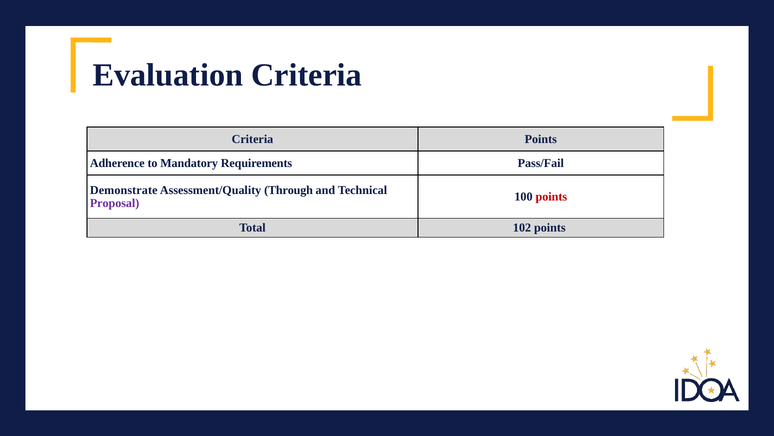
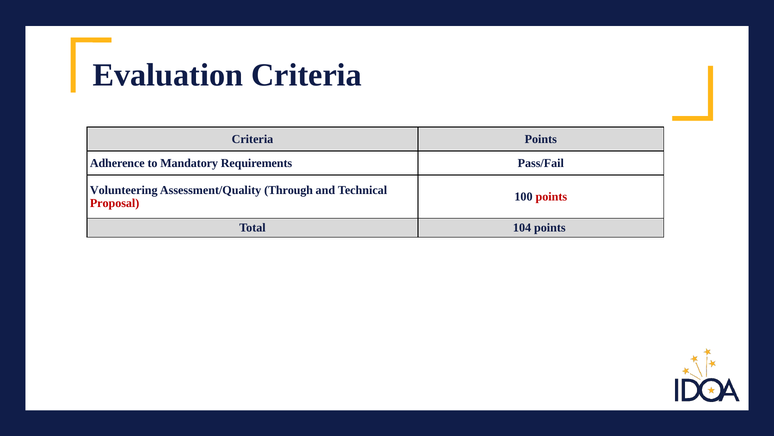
Demonstrate: Demonstrate -> Volunteering
Proposal colour: purple -> red
102: 102 -> 104
